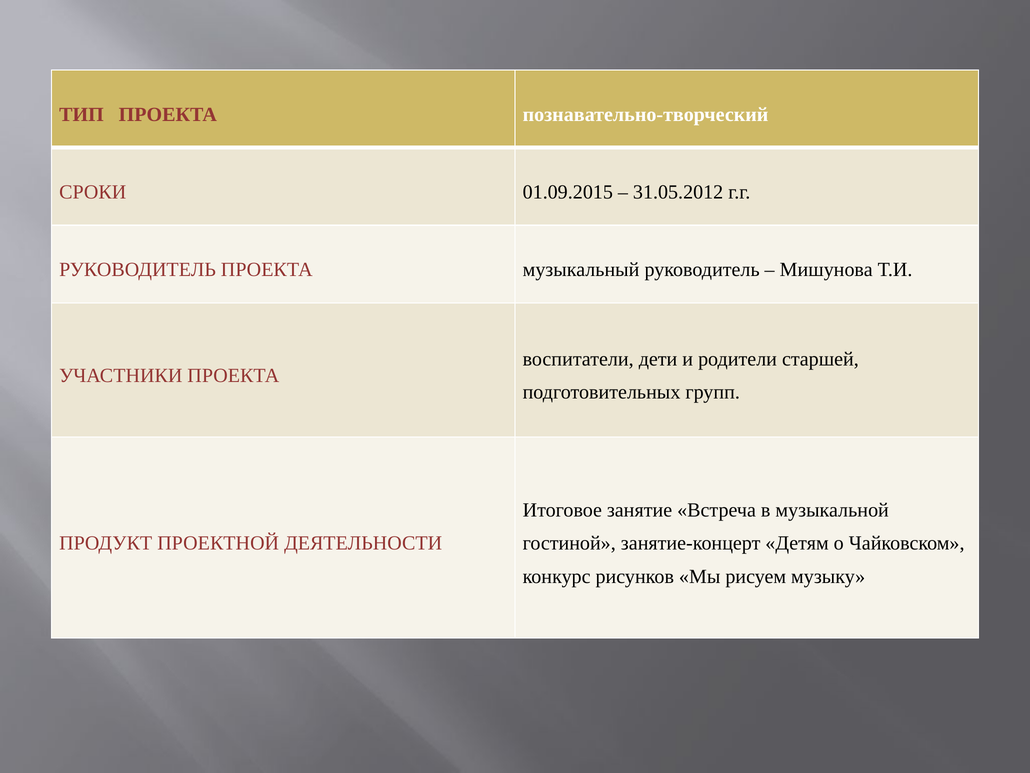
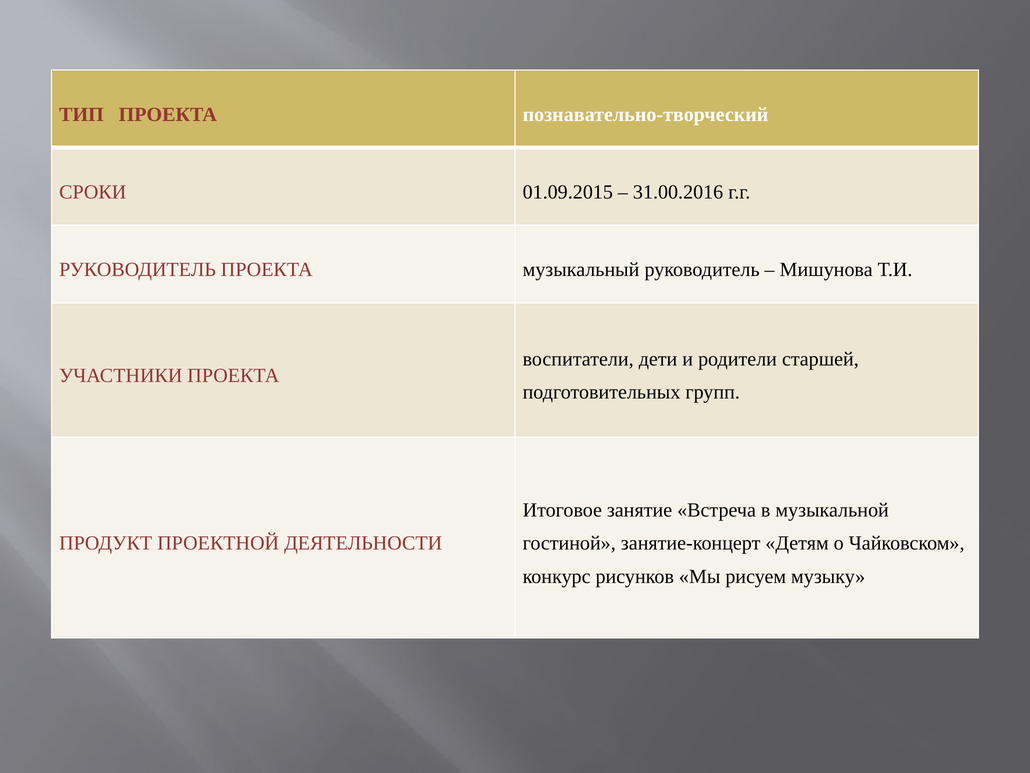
31.05.2012: 31.05.2012 -> 31.00.2016
